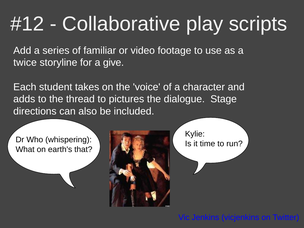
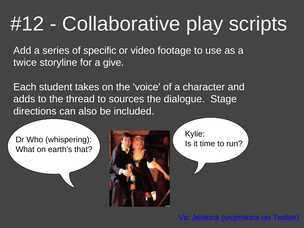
familiar: familiar -> specific
pictures: pictures -> sources
